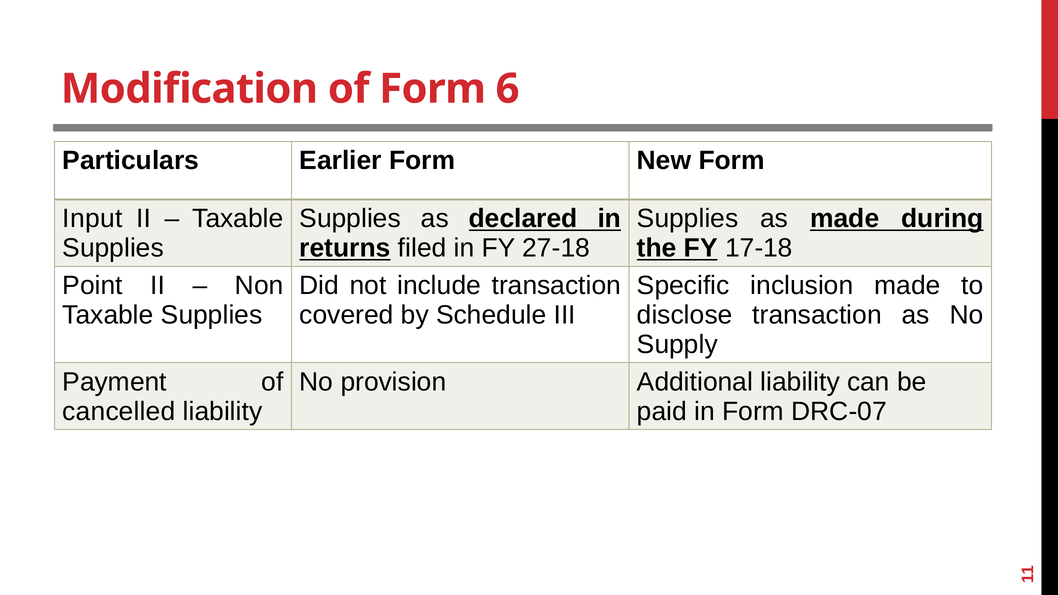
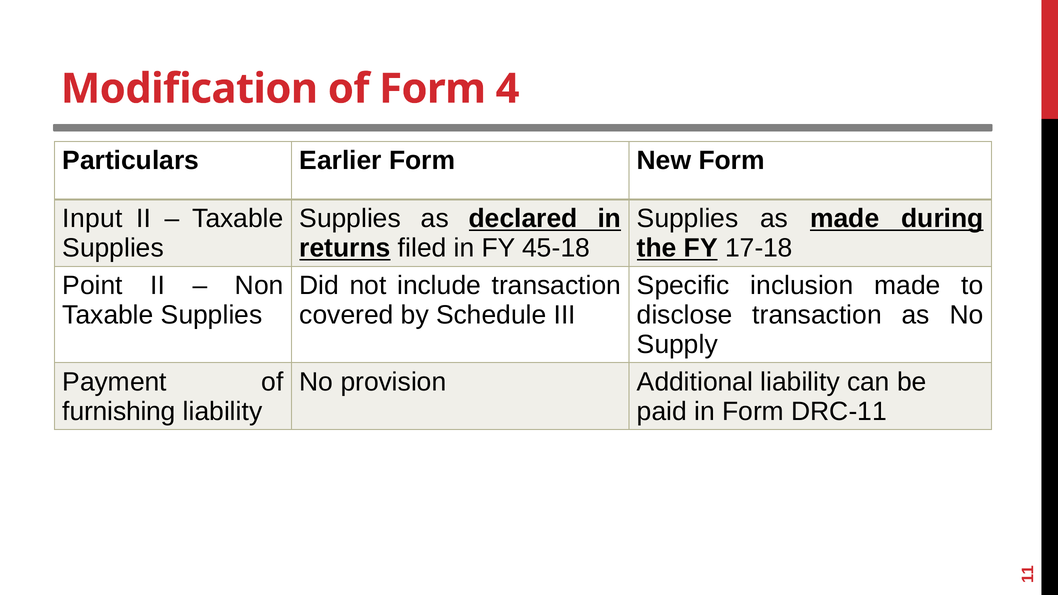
6: 6 -> 4
27-18: 27-18 -> 45-18
cancelled: cancelled -> furnishing
DRC-07: DRC-07 -> DRC-11
